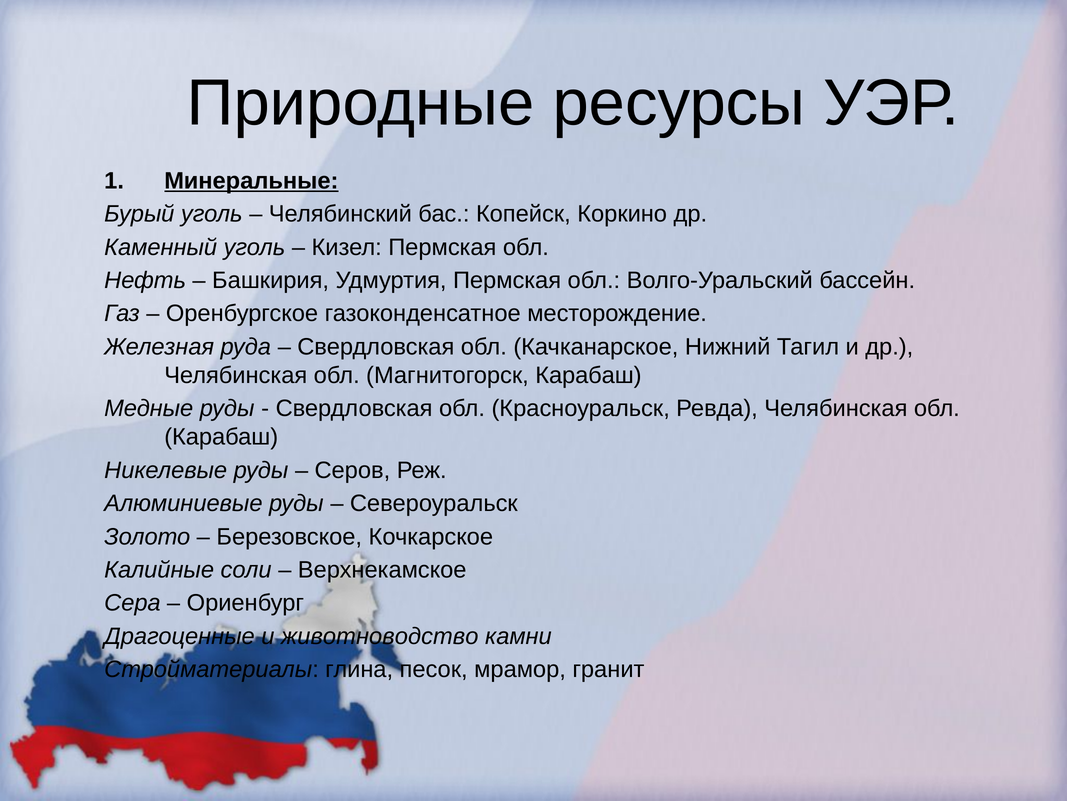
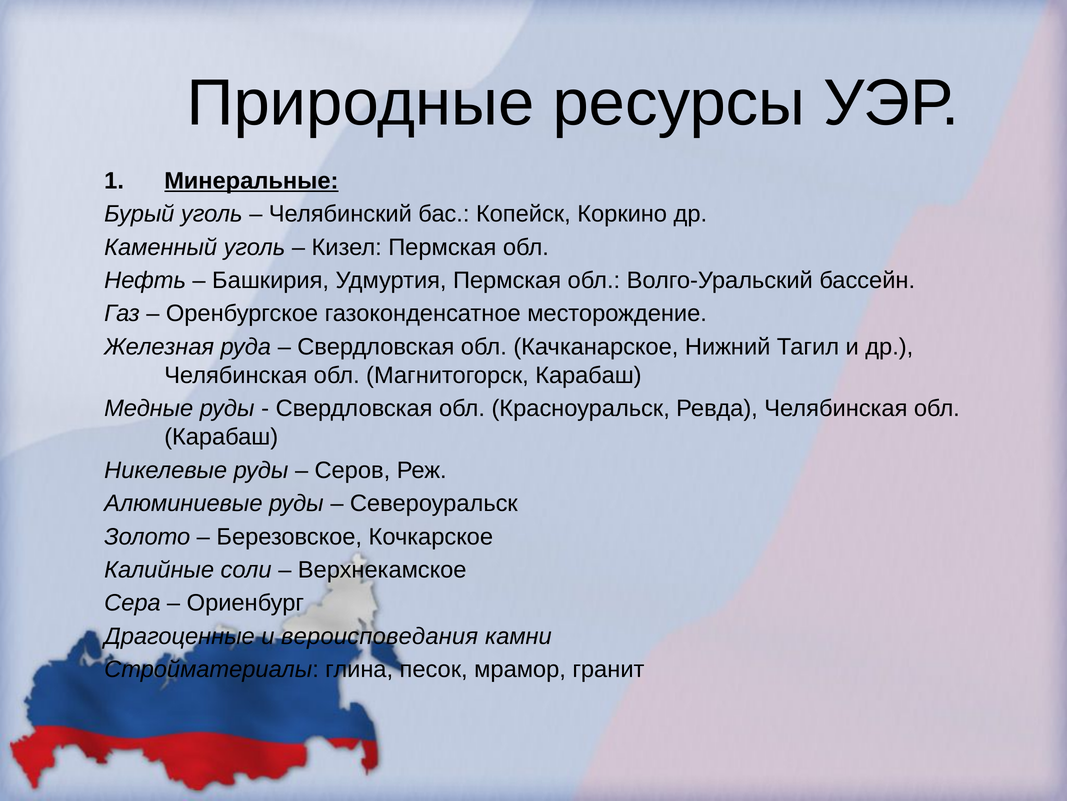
животноводство: животноводство -> вероисповедания
